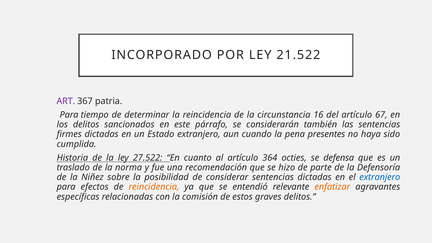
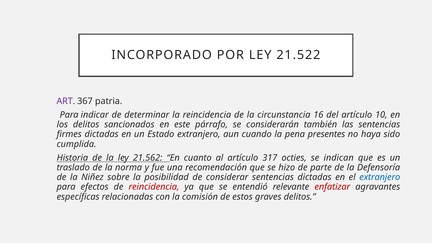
tiempo: tiempo -> indicar
67: 67 -> 10
27.522: 27.522 -> 21.562
364: 364 -> 317
defensa: defensa -> indican
reincidencia at (154, 187) colour: orange -> red
enfatizar colour: orange -> red
